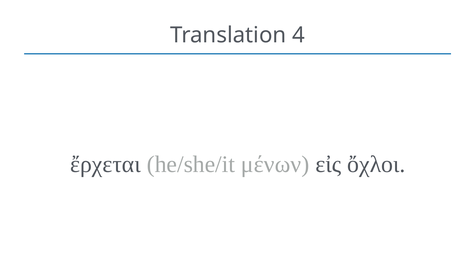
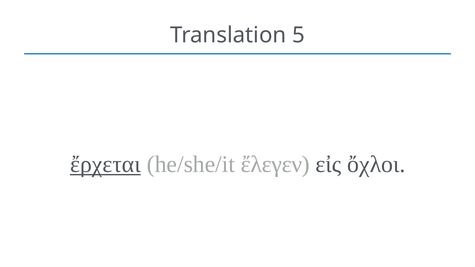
4: 4 -> 5
ἔρχεται underline: none -> present
μένων: μένων -> ἔλεγεν
